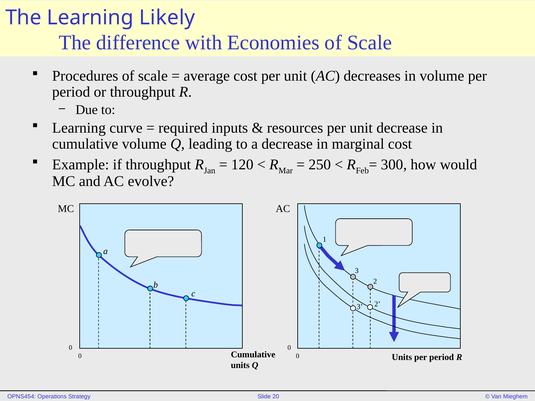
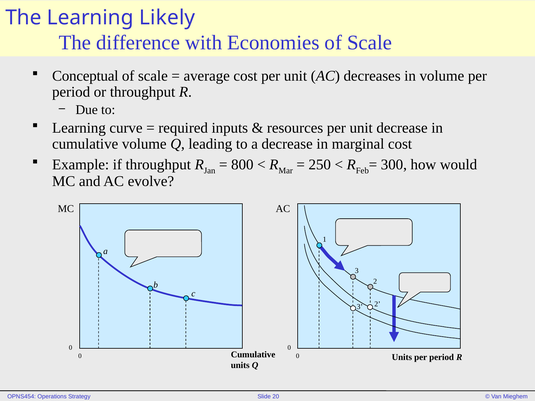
Procedures: Procedures -> Conceptual
120: 120 -> 800
